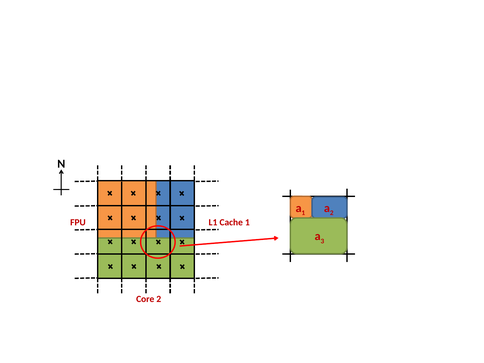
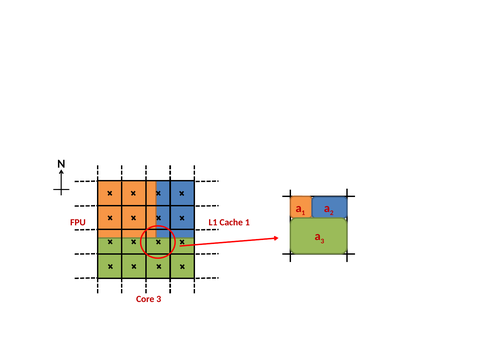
Core 2: 2 -> 3
